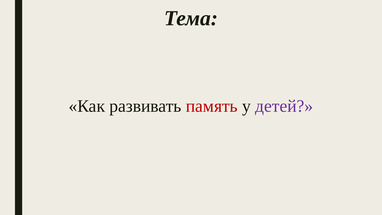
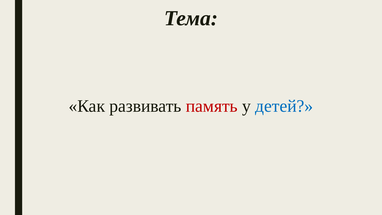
детей colour: purple -> blue
